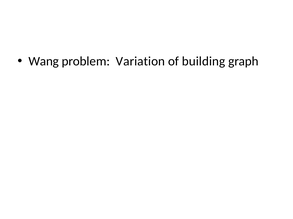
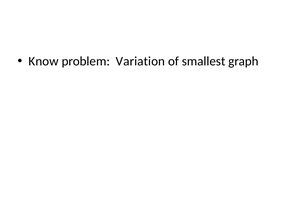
Wang: Wang -> Know
building: building -> smallest
